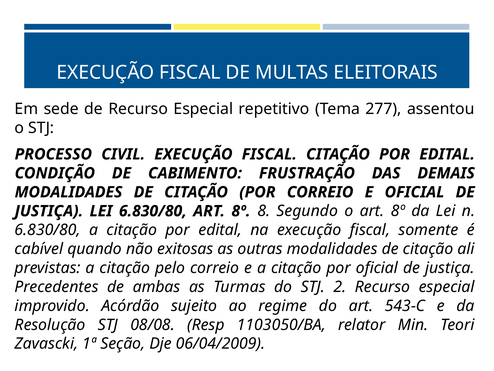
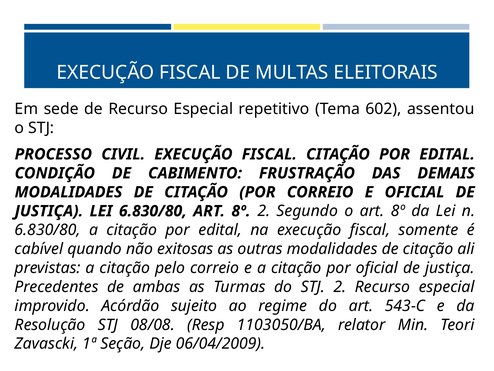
277: 277 -> 602
8º 8: 8 -> 2
